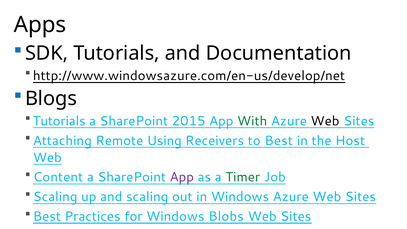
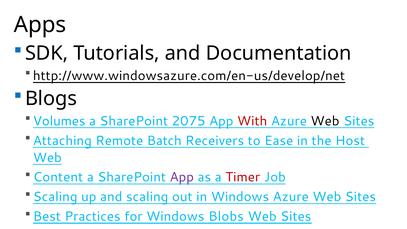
Tutorials at (59, 121): Tutorials -> Volumes
2015: 2015 -> 2075
With colour: green -> red
Using: Using -> Batch
to Best: Best -> Ease
Timer colour: green -> red
